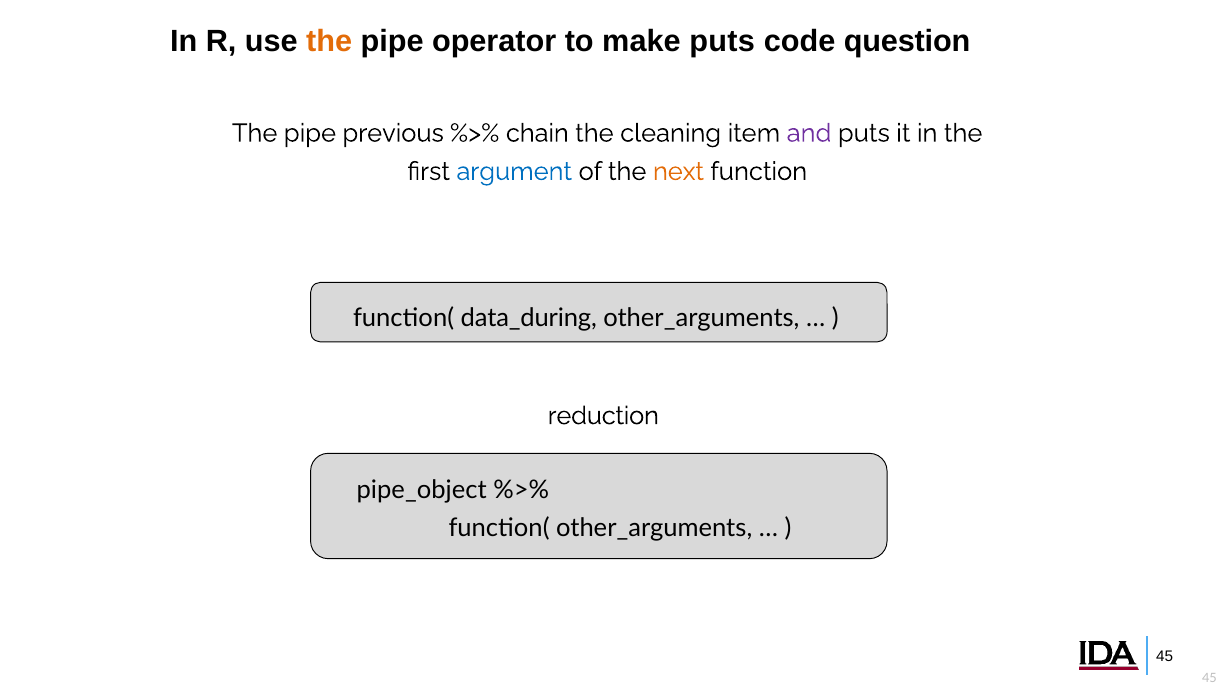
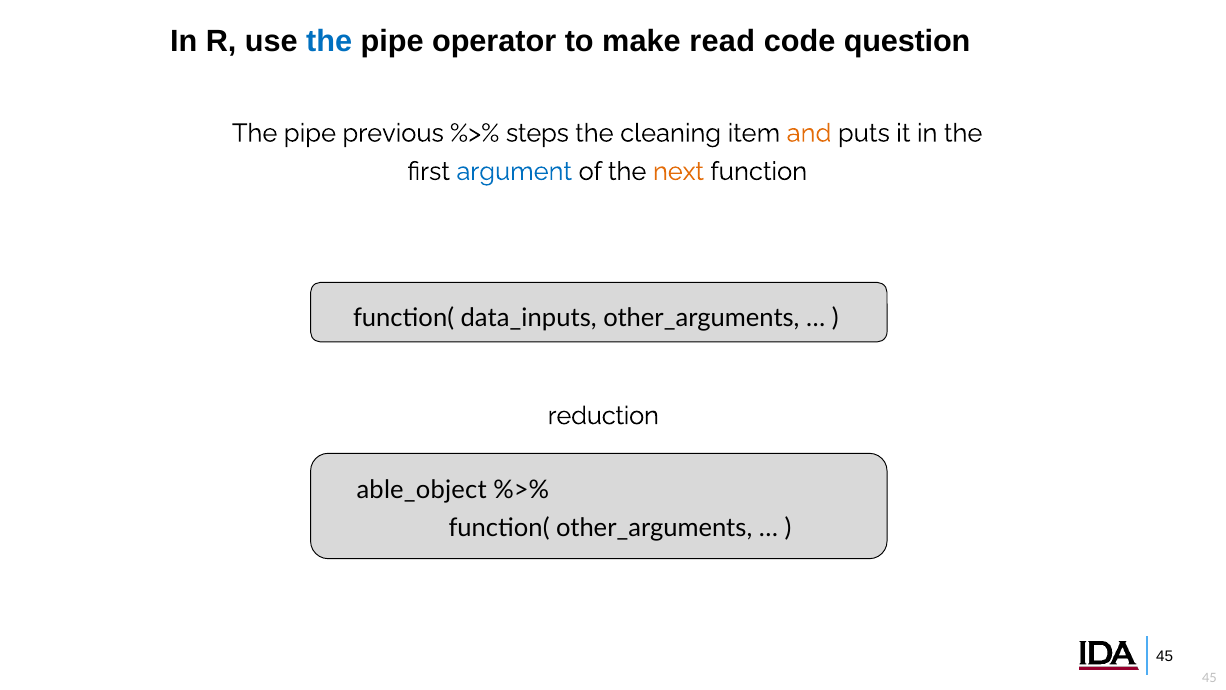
the at (329, 42) colour: orange -> blue
make puts: puts -> read
chain: chain -> steps
and colour: purple -> orange
data_during: data_during -> data_inputs
pipe_object: pipe_object -> able_object
